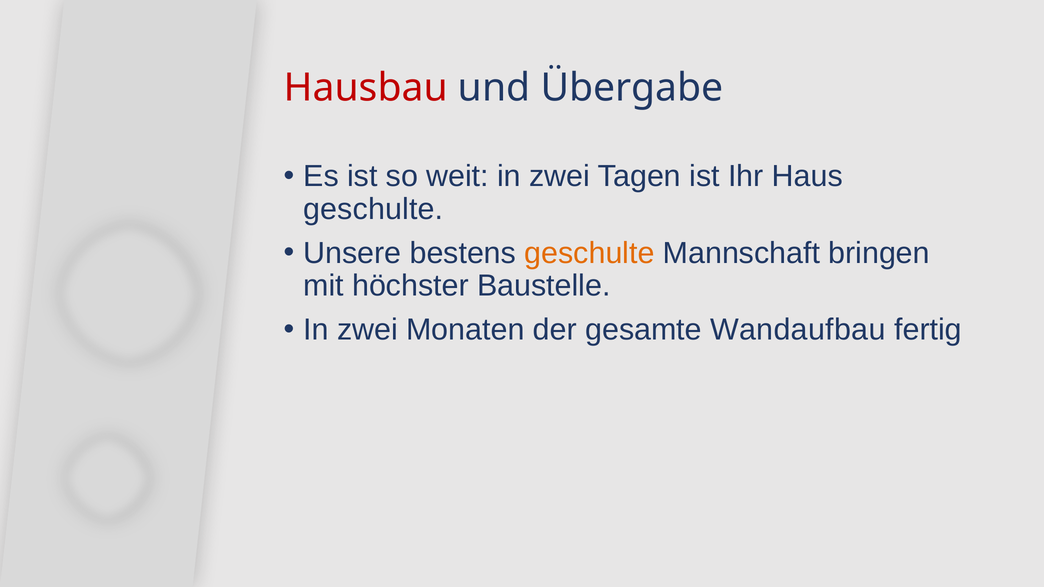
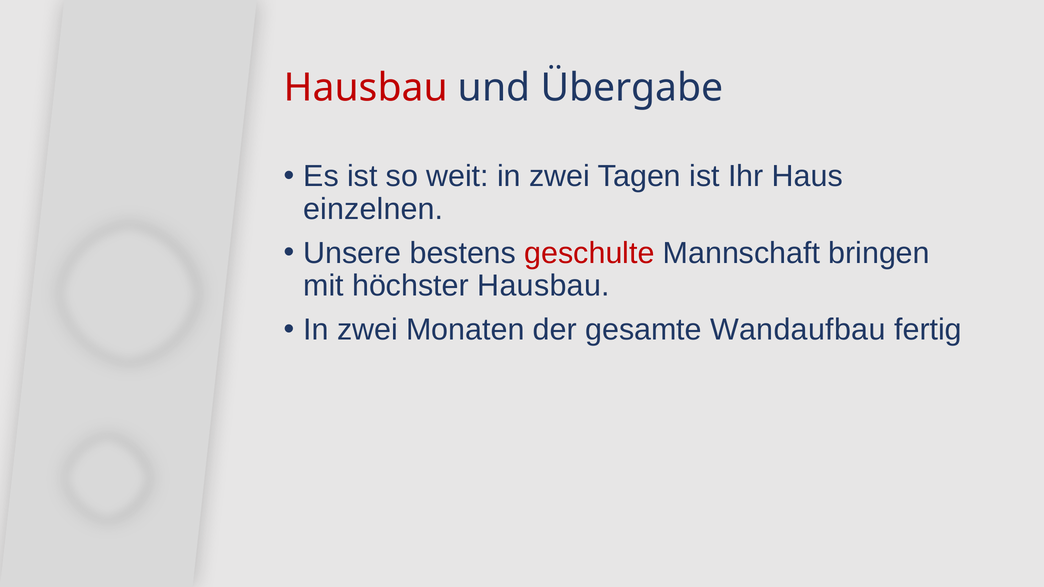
geschulte at (373, 209): geschulte -> einzelnen
geschulte at (589, 253) colour: orange -> red
höchster Baustelle: Baustelle -> Hausbau
